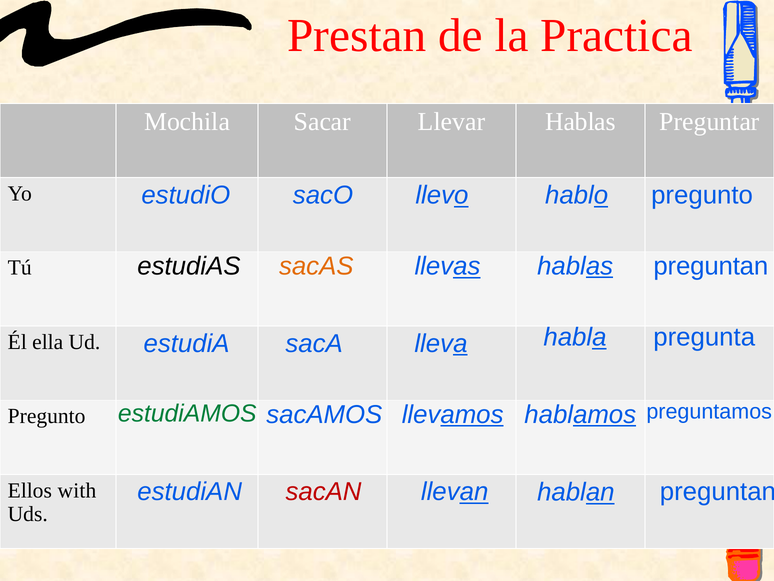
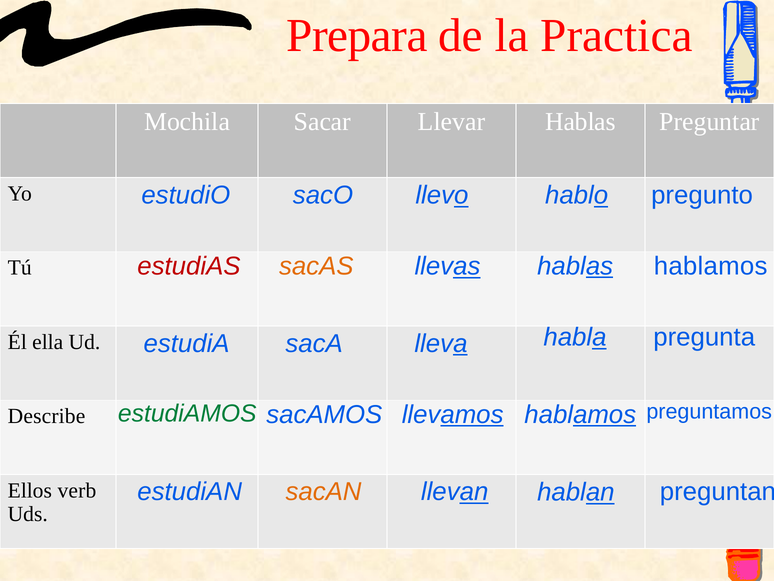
Prestan: Prestan -> Prepara
preguntan at (711, 266): preguntan -> hablamos
estudiAS colour: black -> red
Pregunto at (47, 416): Pregunto -> Describe
sacAN colour: red -> orange
with: with -> verb
